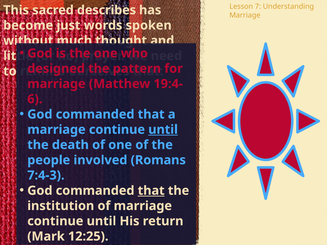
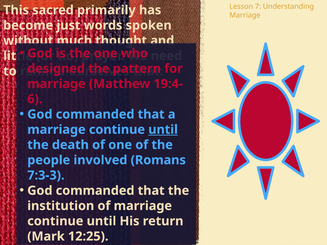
describes: describes -> primarily
7:4-3: 7:4-3 -> 7:3-3
that at (151, 191) underline: present -> none
